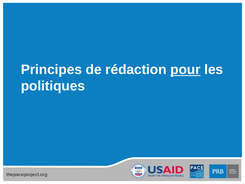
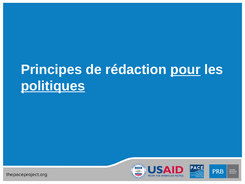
politiques underline: none -> present
